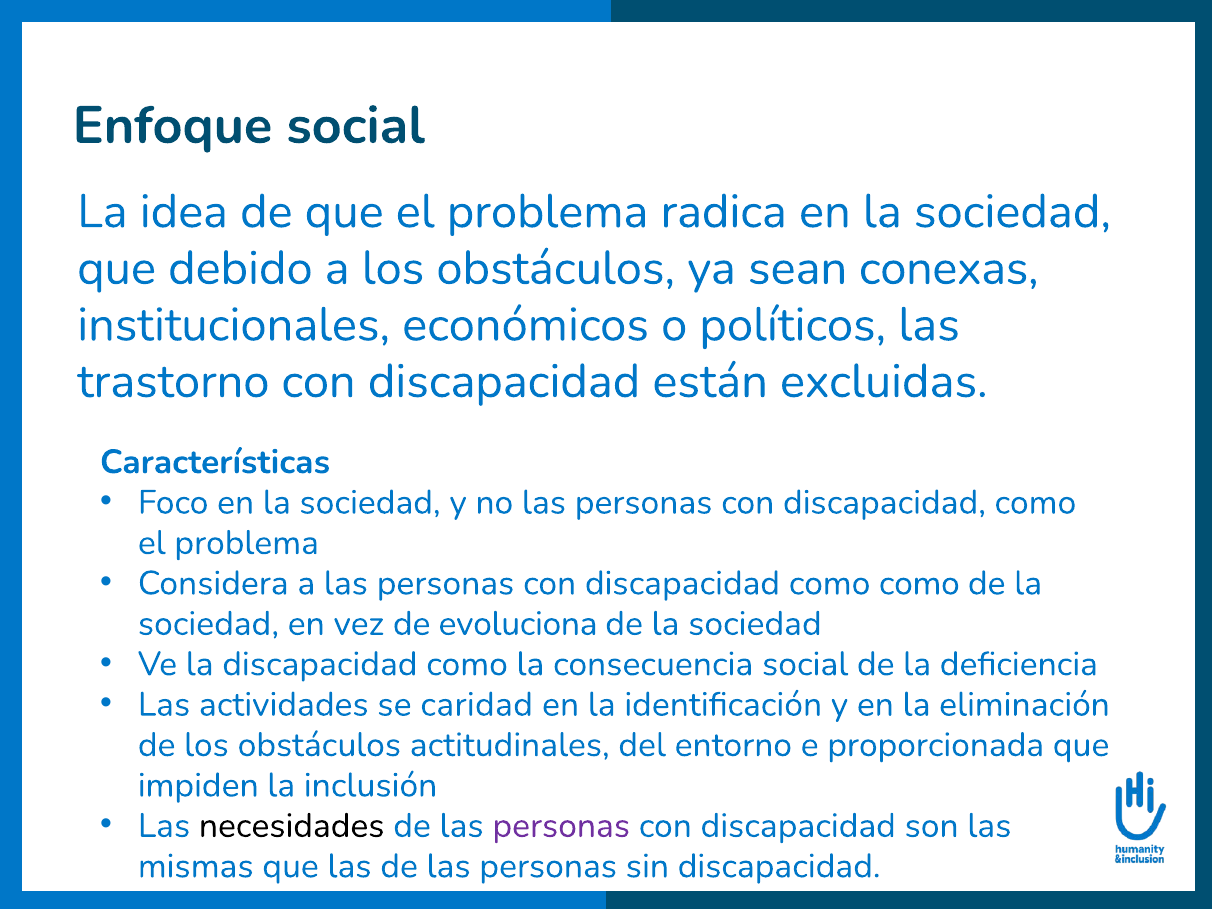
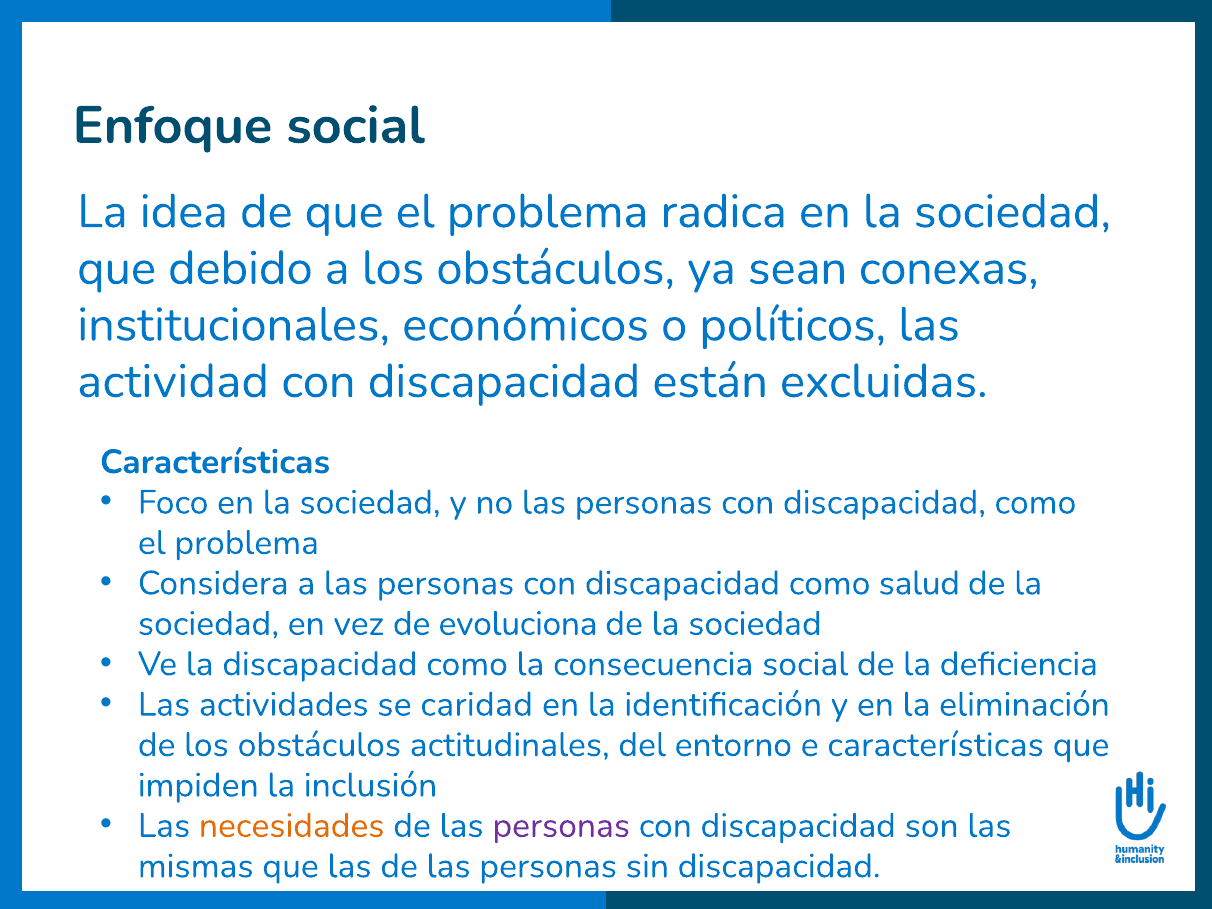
trastorno: trastorno -> actividad
como como: como -> salud
e proporcionada: proporcionada -> características
necesidades colour: black -> orange
